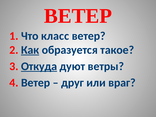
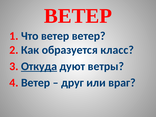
Что класс: класс -> ветер
Как underline: present -> none
такое: такое -> класс
